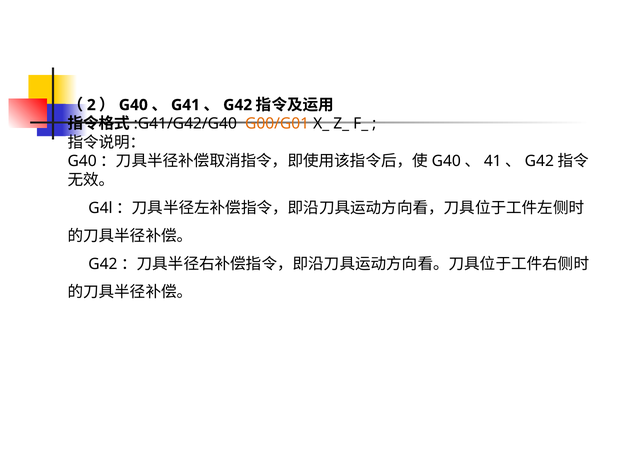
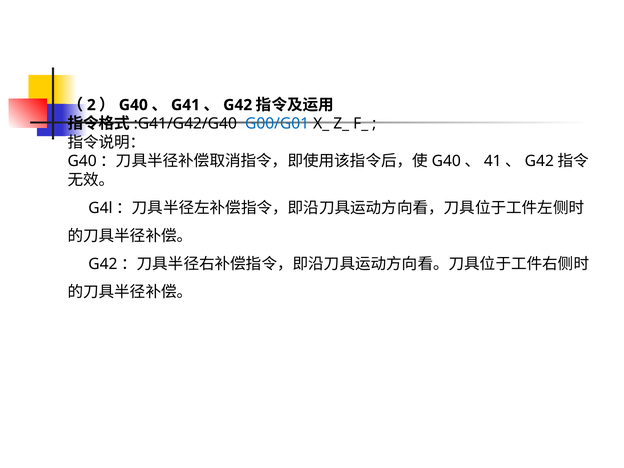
G00/G01 colour: orange -> blue
